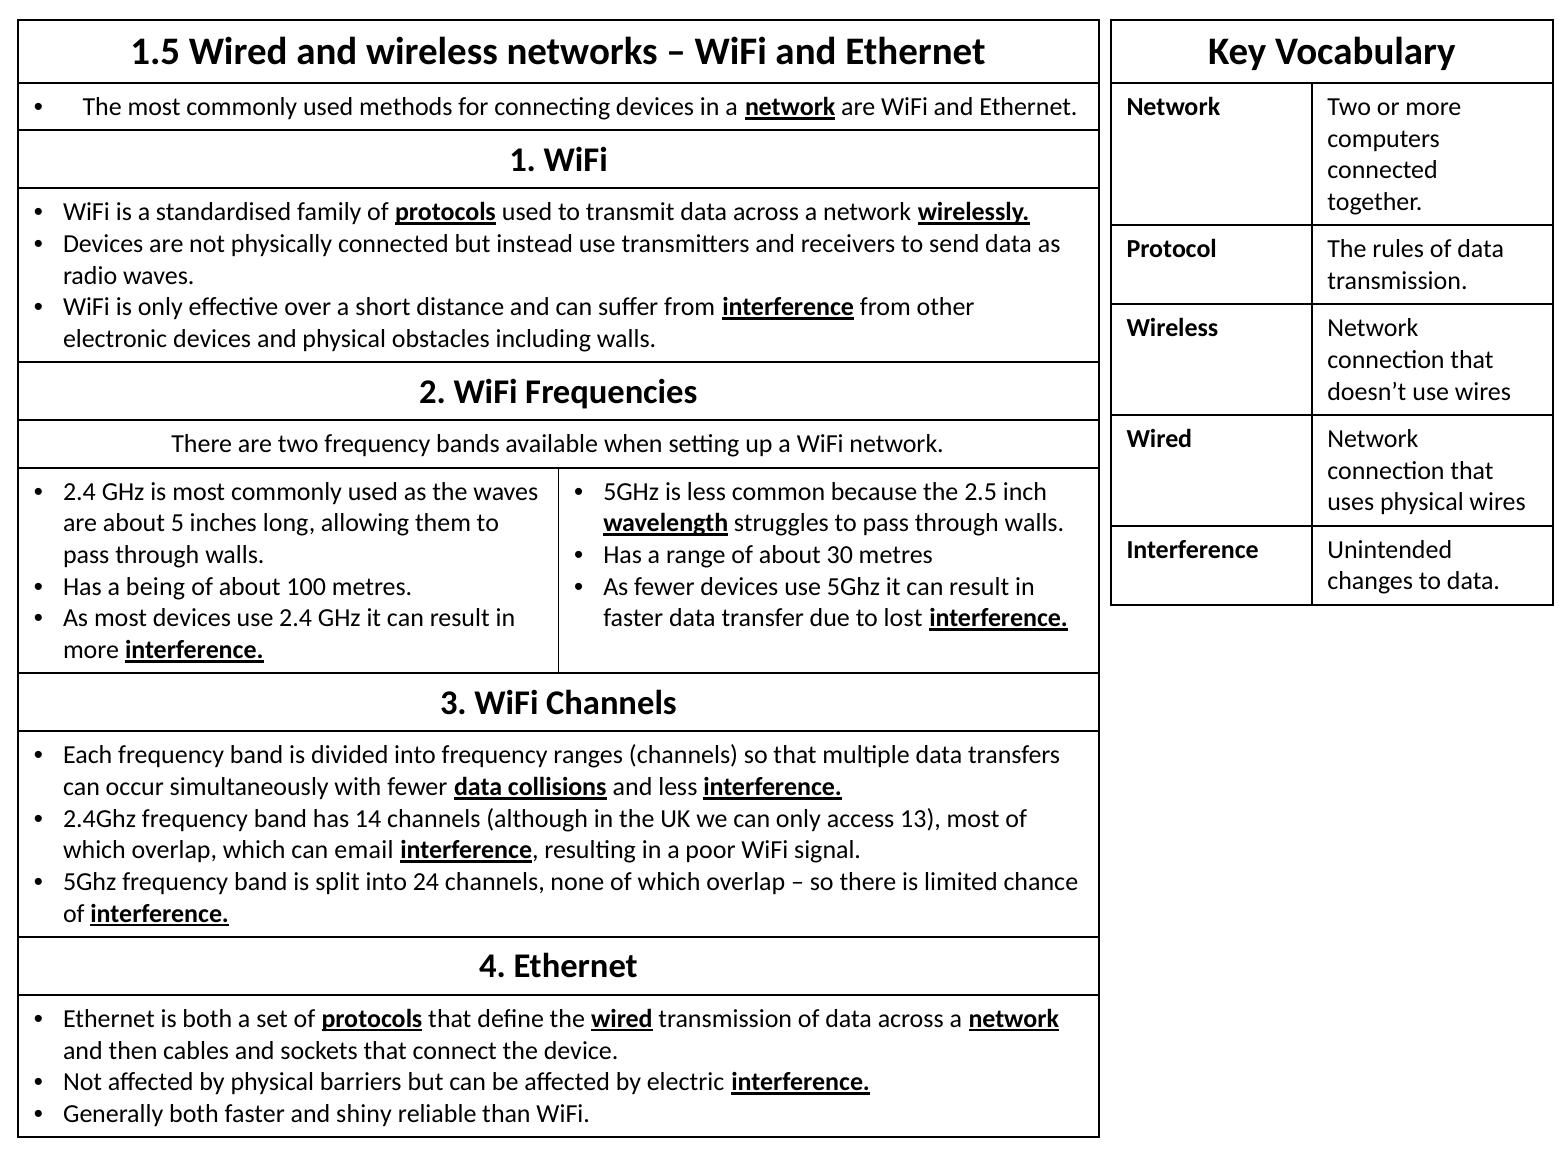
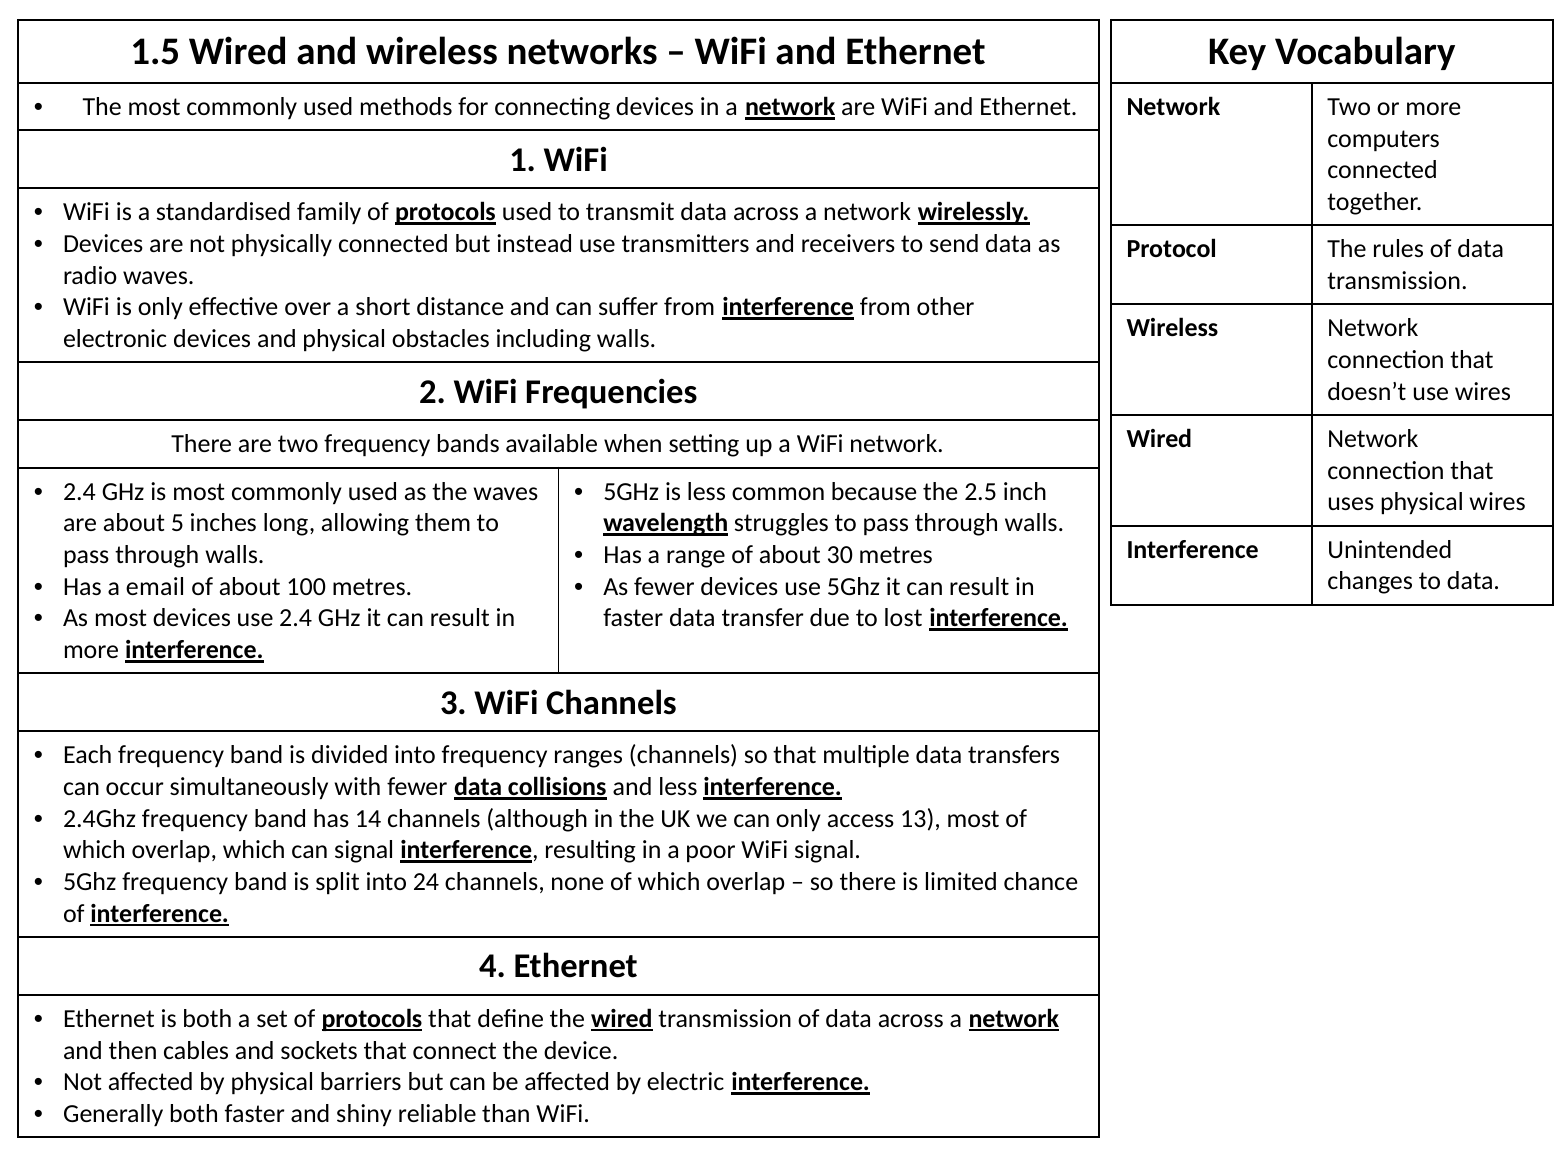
being: being -> email
can email: email -> signal
